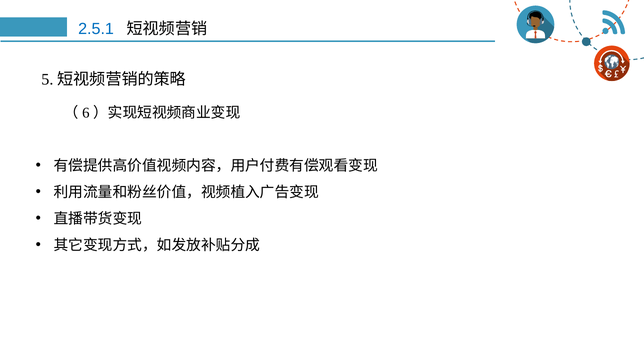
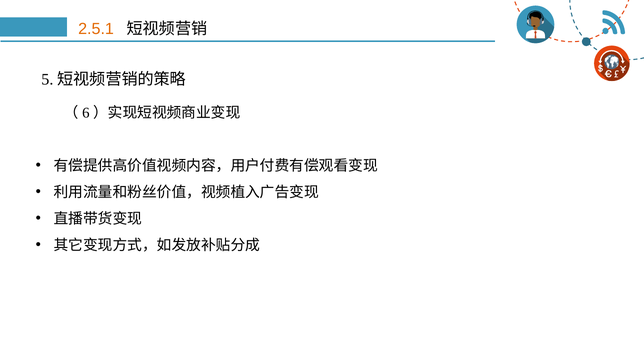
2.5.1 colour: blue -> orange
